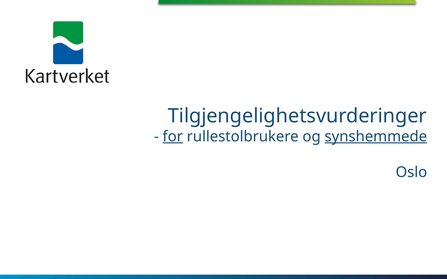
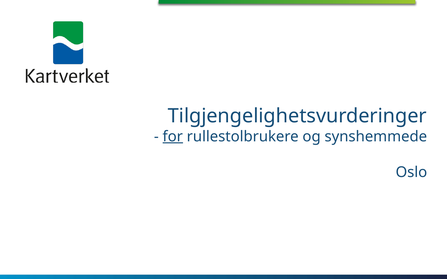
synshemmede underline: present -> none
